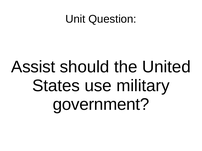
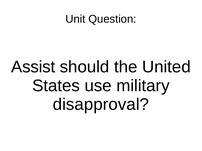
government: government -> disapproval
